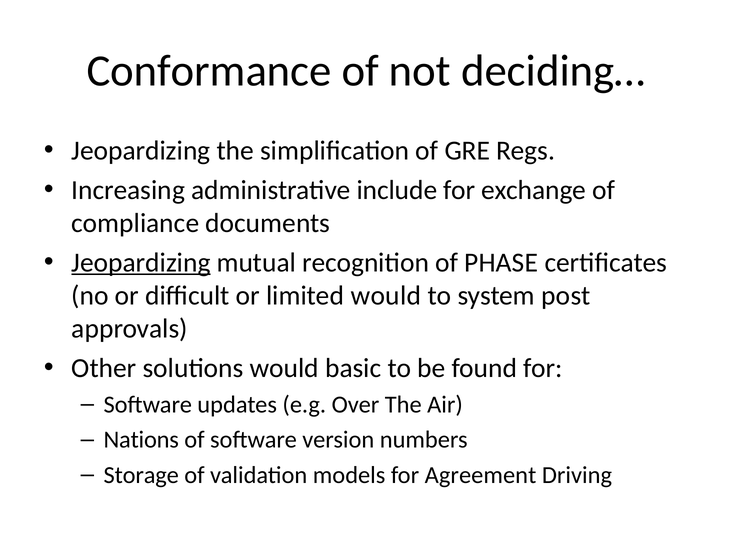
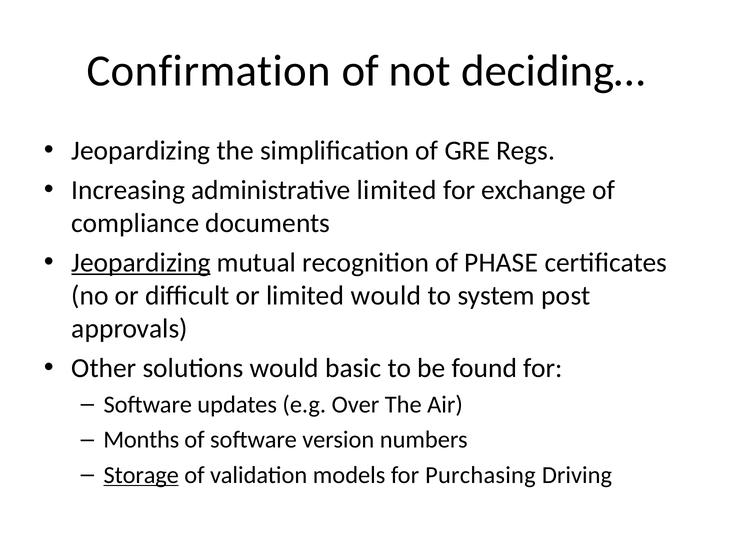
Conformance: Conformance -> Confirmation
administrative include: include -> limited
Nations: Nations -> Months
Storage underline: none -> present
Agreement: Agreement -> Purchasing
